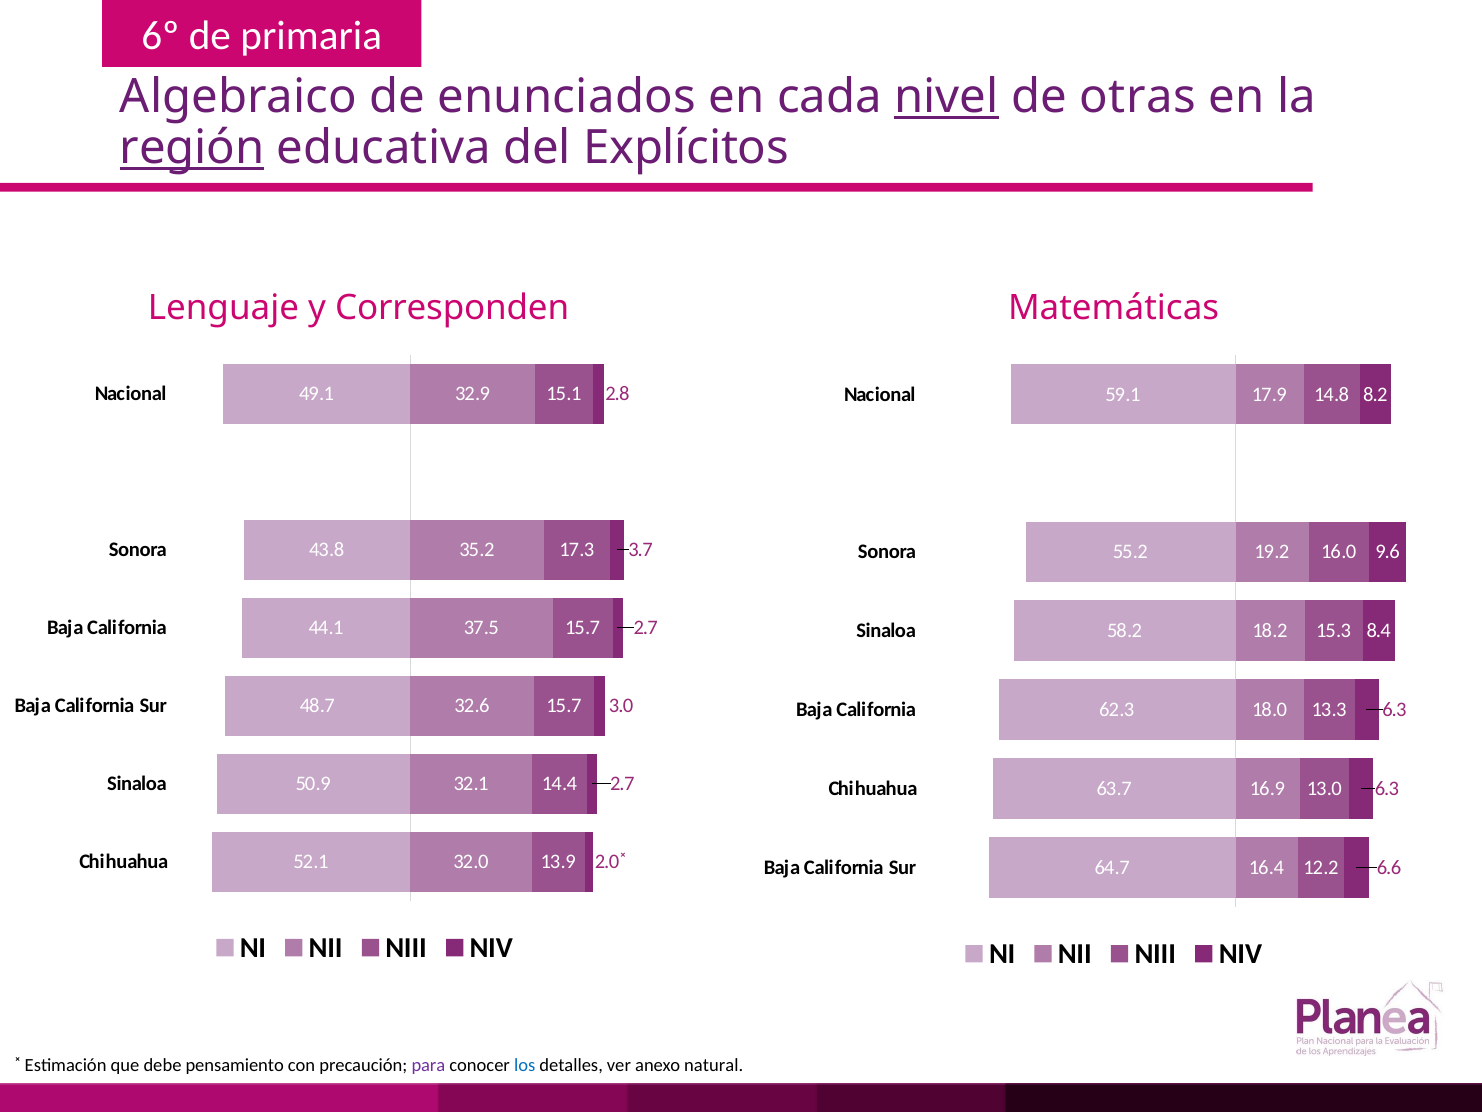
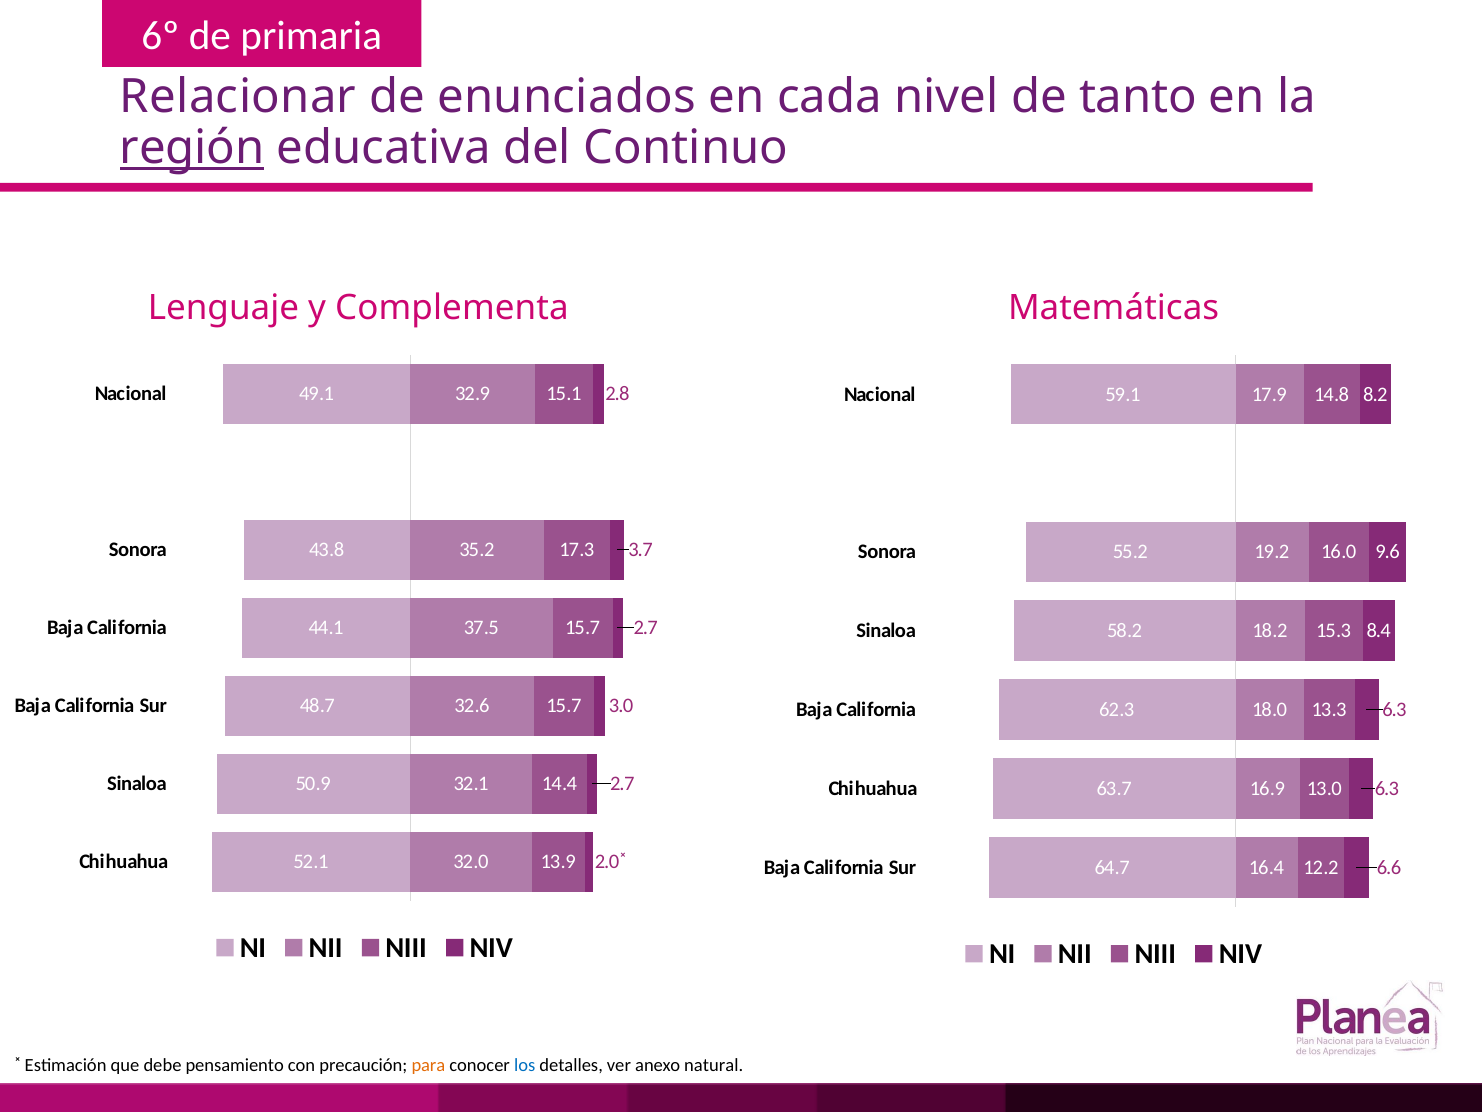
Algebraico: Algebraico -> Relacionar
nivel underline: present -> none
otras: otras -> tanto
Explícitos: Explícitos -> Continuo
Corresponden: Corresponden -> Complementa
para colour: purple -> orange
